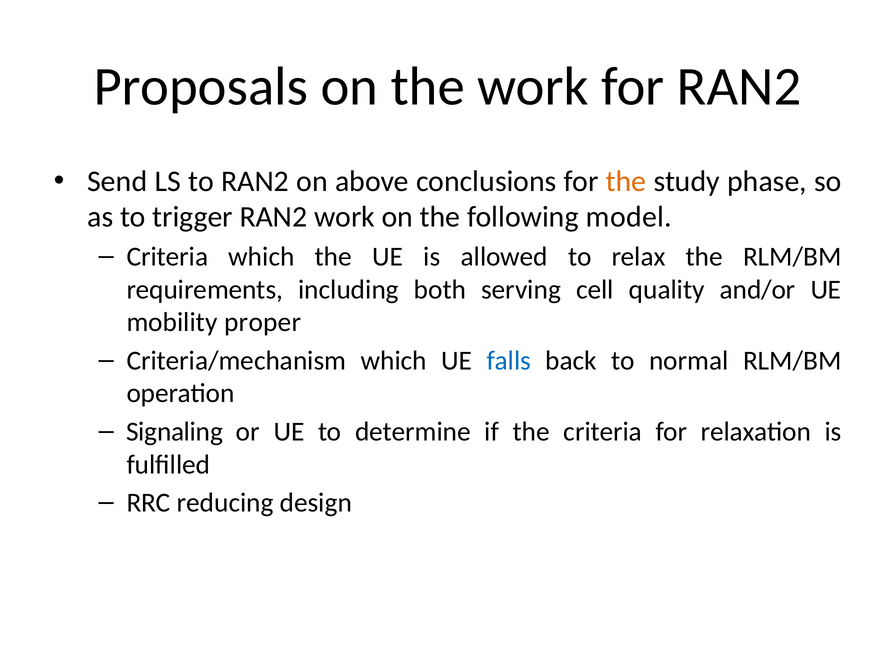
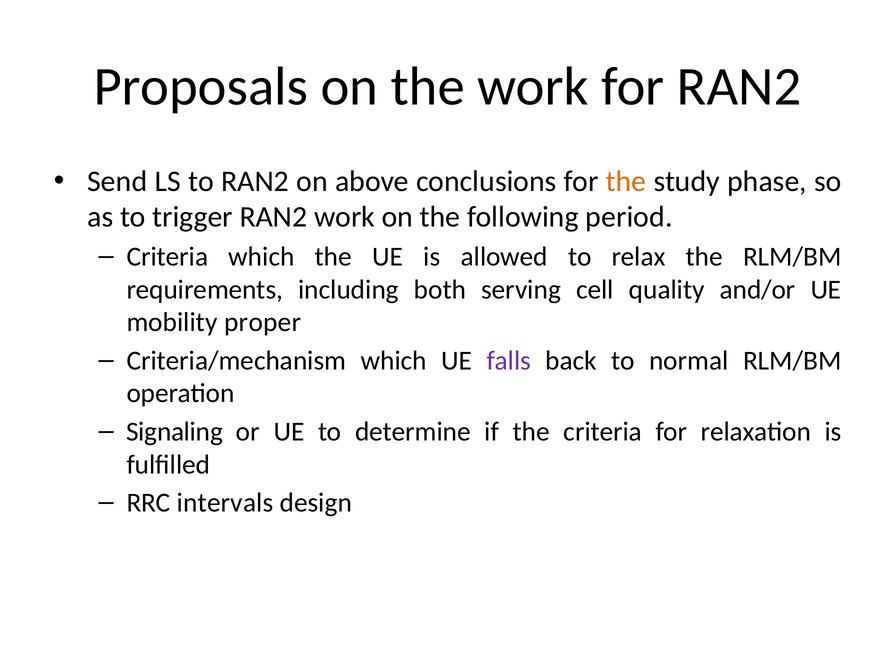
model: model -> period
falls colour: blue -> purple
reducing: reducing -> intervals
